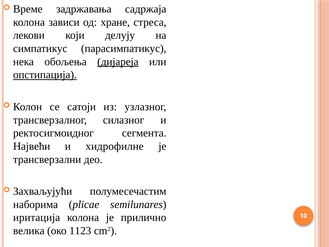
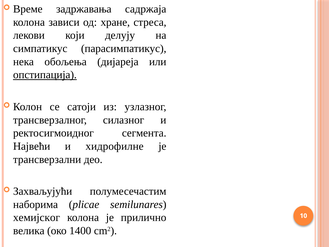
дијареја underline: present -> none
иритација: иритација -> хемијског
1123: 1123 -> 1400
